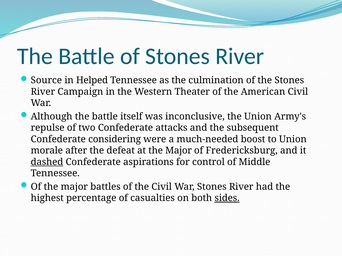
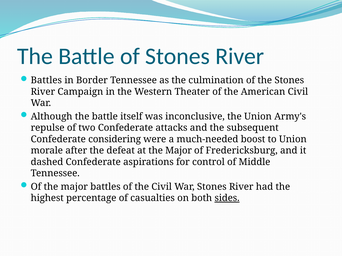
Source at (46, 80): Source -> Battles
Helped: Helped -> Border
dashed underline: present -> none
